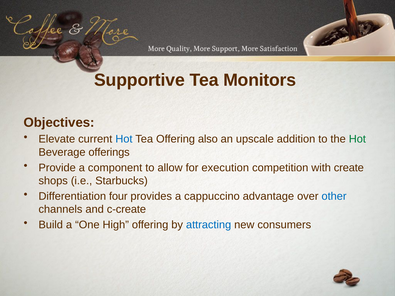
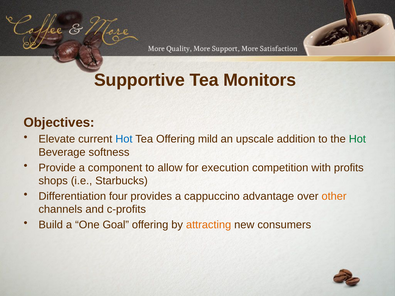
also: also -> mild
offerings: offerings -> softness
create: create -> profits
other colour: blue -> orange
c-create: c-create -> c-profits
High: High -> Goal
attracting colour: blue -> orange
